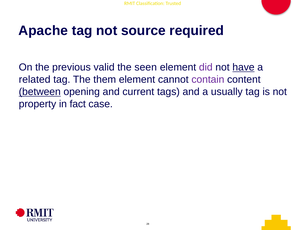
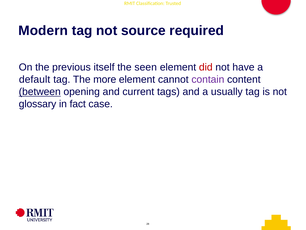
Apache: Apache -> Modern
valid: valid -> itself
did colour: purple -> red
have underline: present -> none
related: related -> default
them: them -> more
property: property -> glossary
